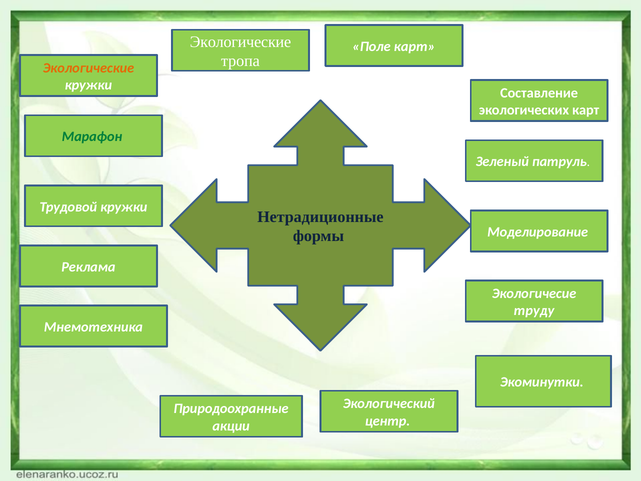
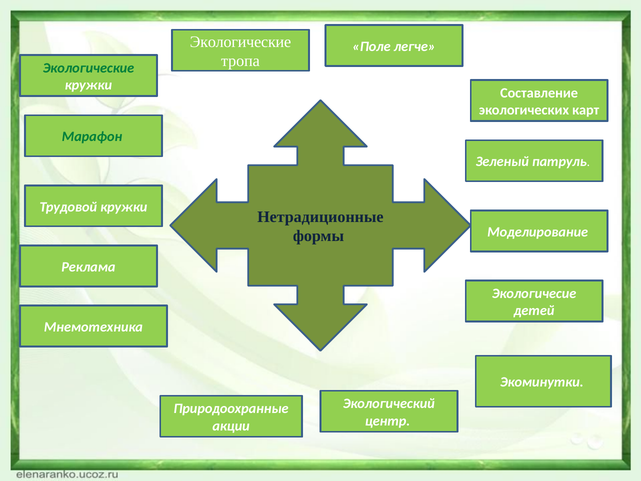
Поле карт: карт -> легче
Экологические at (88, 68) colour: orange -> green
труду: труду -> детей
